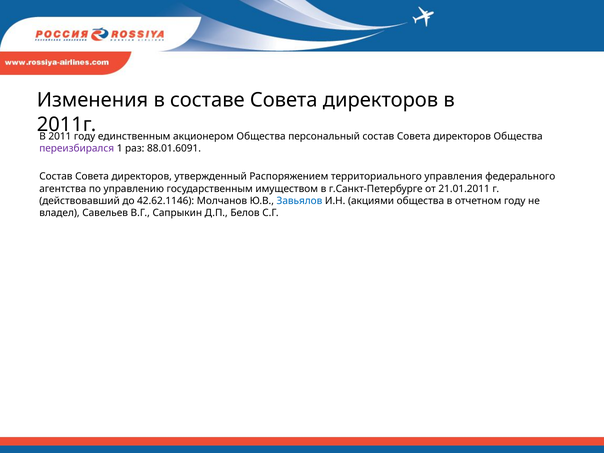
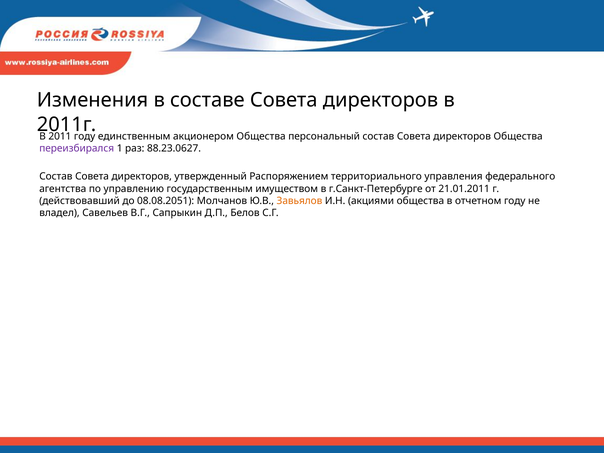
88.01.6091: 88.01.6091 -> 88.23.0627
42.62.1146: 42.62.1146 -> 08.08.2051
Завьялов colour: blue -> orange
